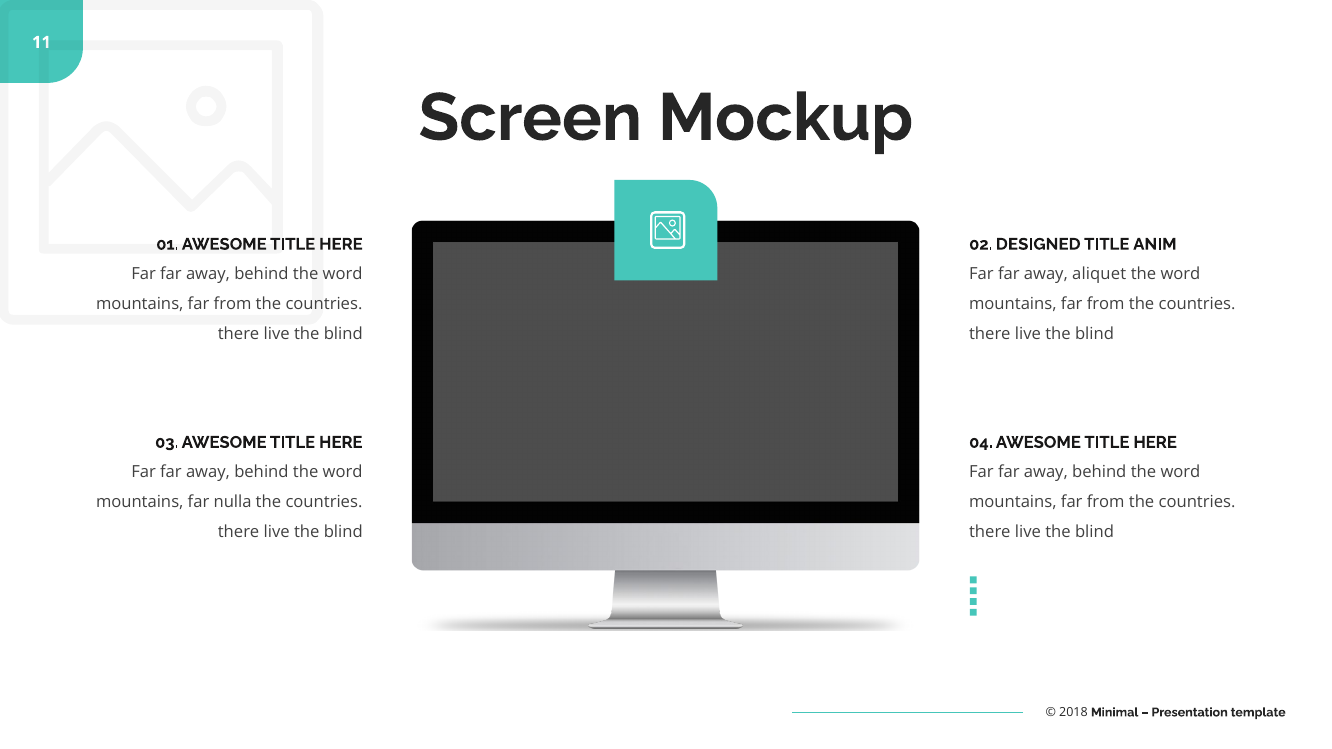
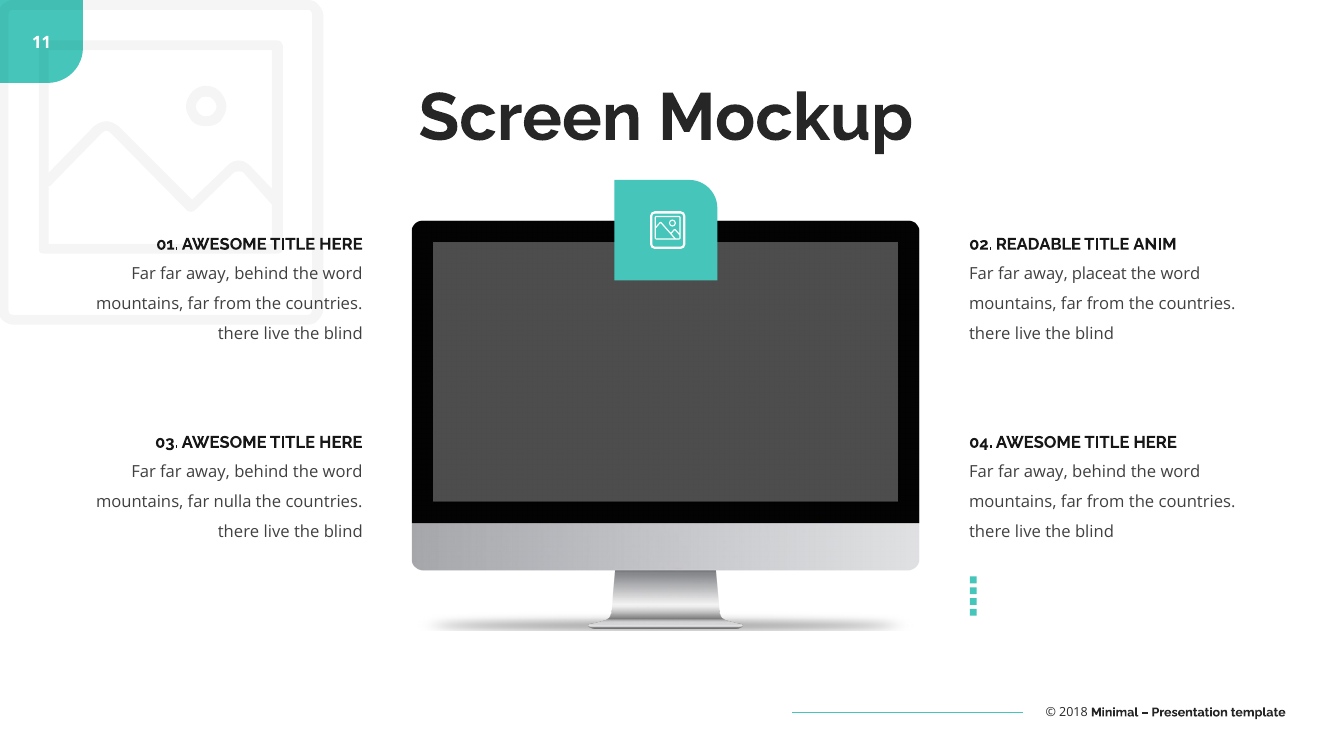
DESIGNED: DESIGNED -> READABLE
aliquet: aliquet -> placeat
